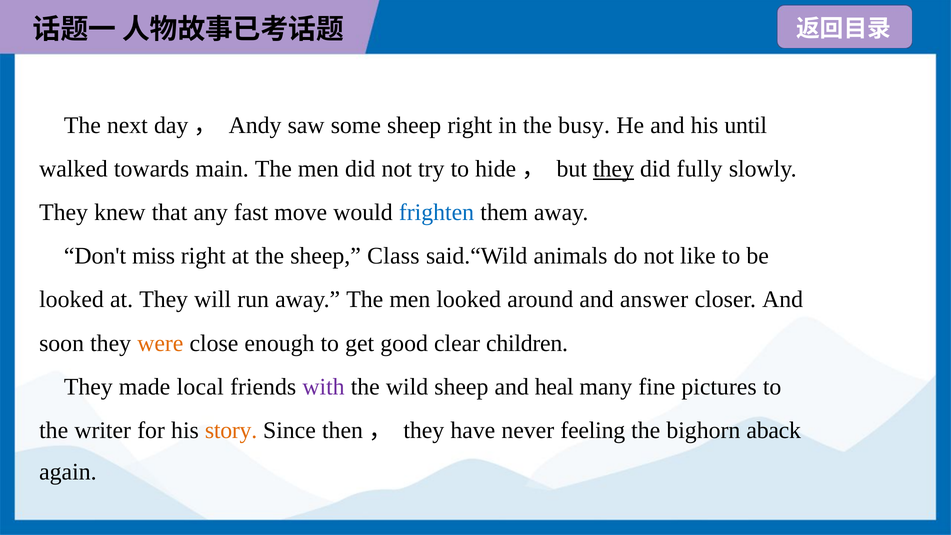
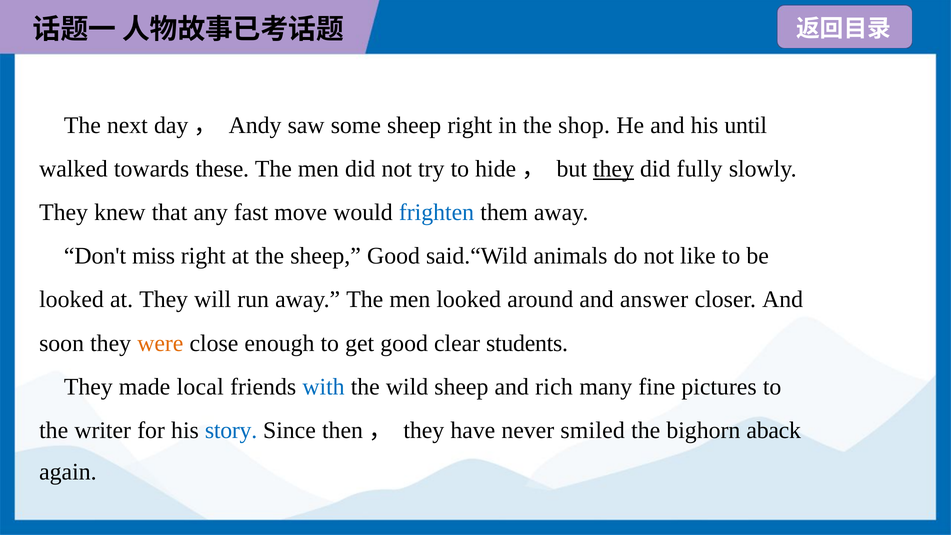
busy: busy -> shop
main: main -> these
sheep Class: Class -> Good
children: children -> students
with colour: purple -> blue
heal: heal -> rich
story colour: orange -> blue
feeling: feeling -> smiled
